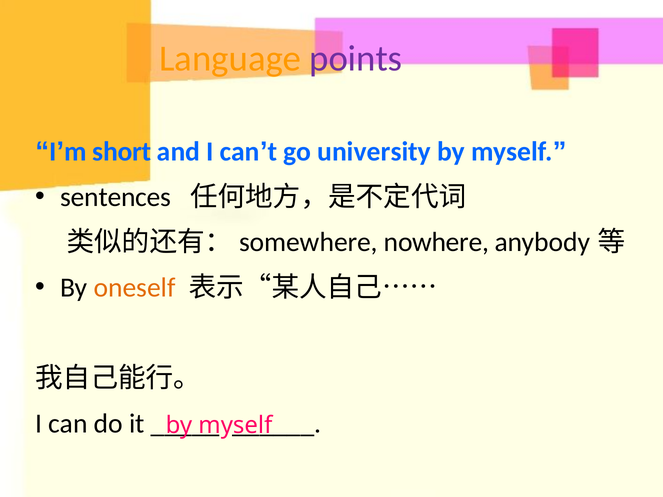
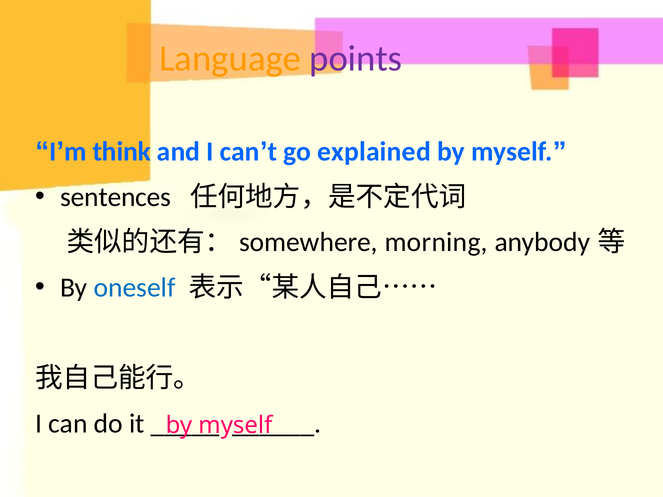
short: short -> think
university: university -> explained
nowhere: nowhere -> morning
oneself colour: orange -> blue
